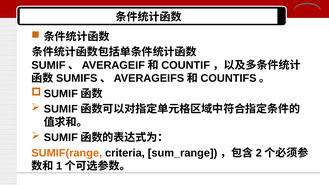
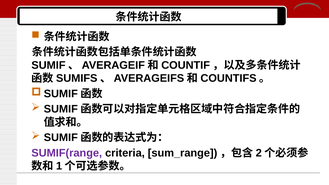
SUMIF(range colour: orange -> purple
